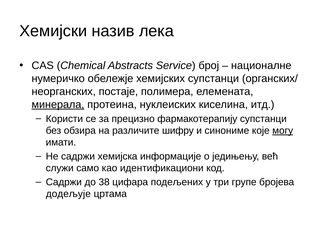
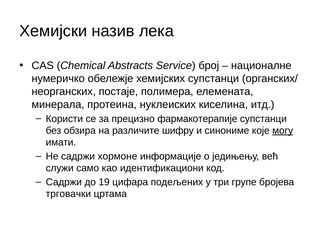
минерала underline: present -> none
фармакотерапију: фармакотерапију -> фармакотерапије
хемијска: хемијска -> хормоне
38: 38 -> 19
додељује: додељује -> трговачки
